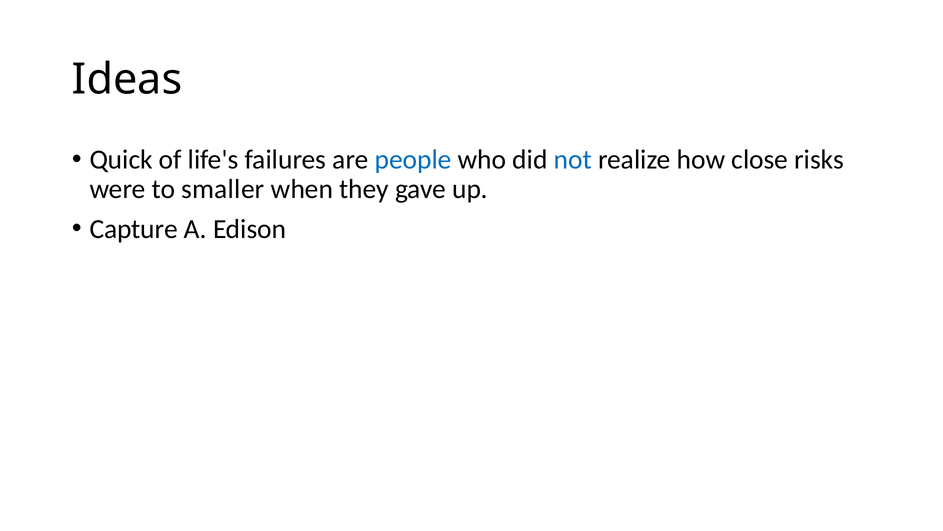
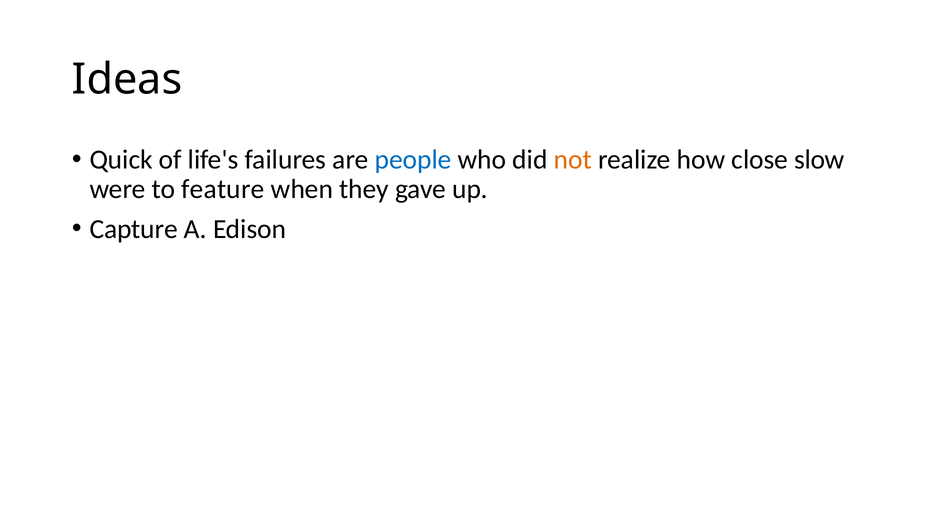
not colour: blue -> orange
risks: risks -> slow
smaller: smaller -> feature
